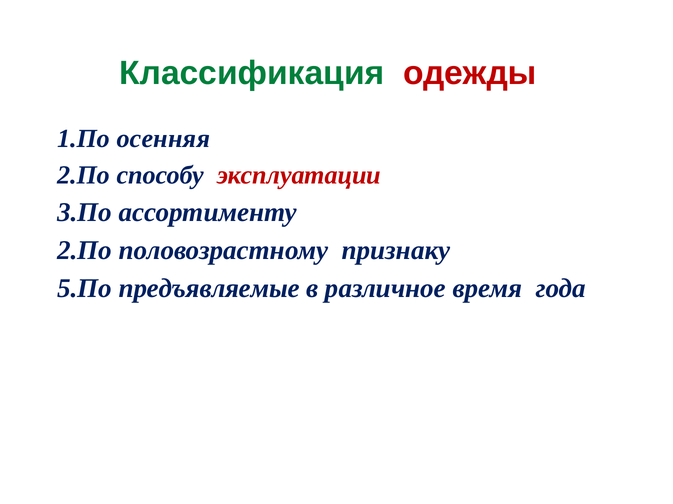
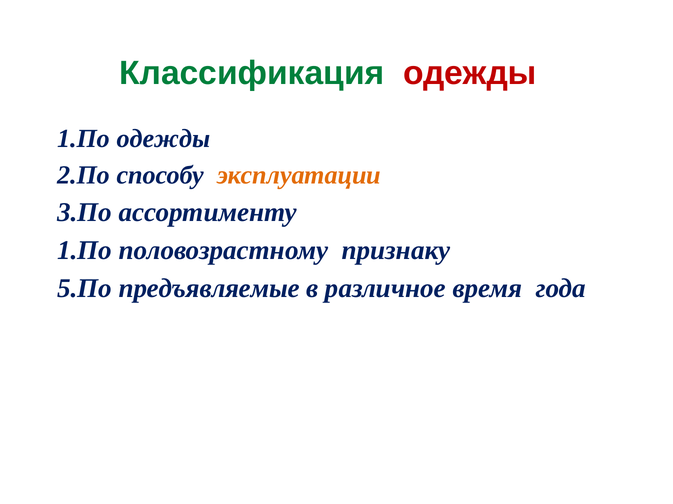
1.По осенняя: осенняя -> одежды
эксплуатации colour: red -> orange
2.По at (85, 251): 2.По -> 1.По
